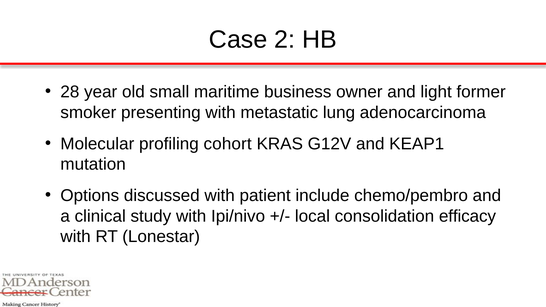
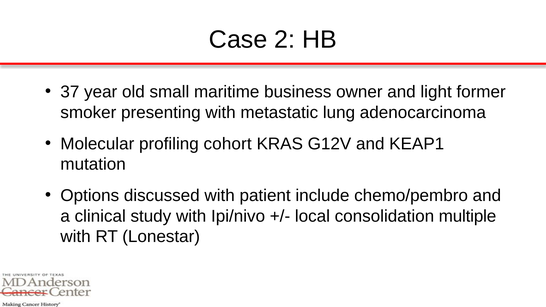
28: 28 -> 37
efficacy: efficacy -> multiple
